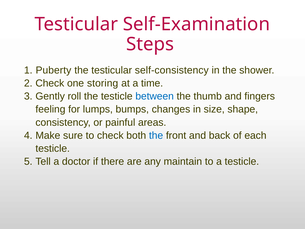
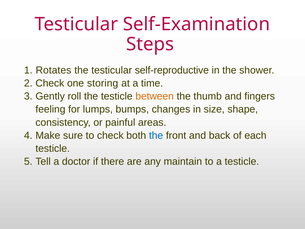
Puberty: Puberty -> Rotates
self-consistency: self-consistency -> self-reproductive
between colour: blue -> orange
